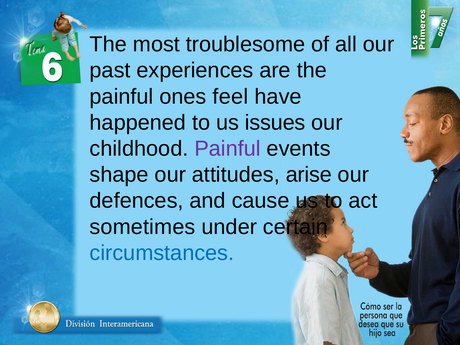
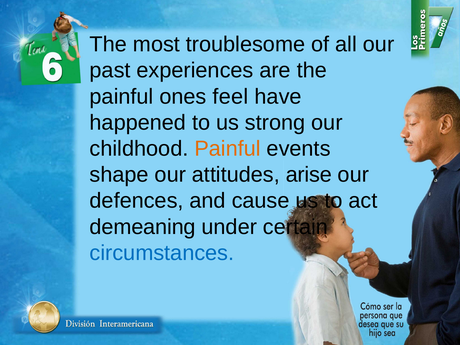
issues: issues -> strong
Painful at (228, 149) colour: purple -> orange
sometimes: sometimes -> demeaning
